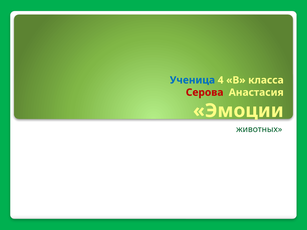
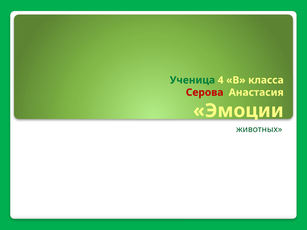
Ученица colour: blue -> green
